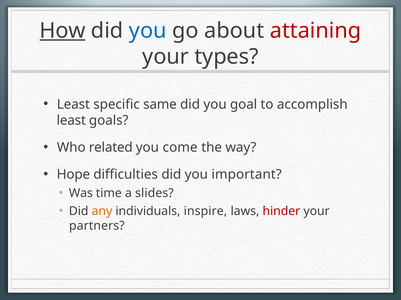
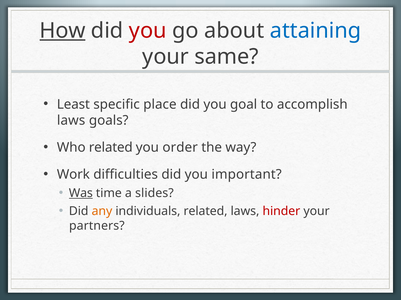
you at (148, 31) colour: blue -> red
attaining colour: red -> blue
types: types -> same
same: same -> place
least at (71, 121): least -> laws
come: come -> order
Hope: Hope -> Work
Was underline: none -> present
individuals inspire: inspire -> related
